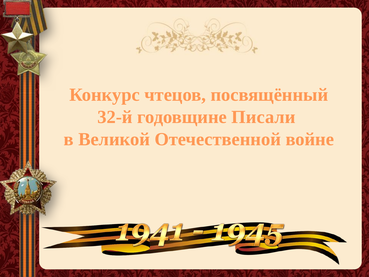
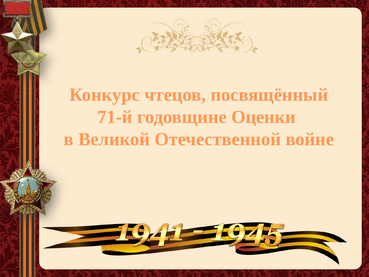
32-й: 32-й -> 71-й
Писали: Писали -> Оценки
